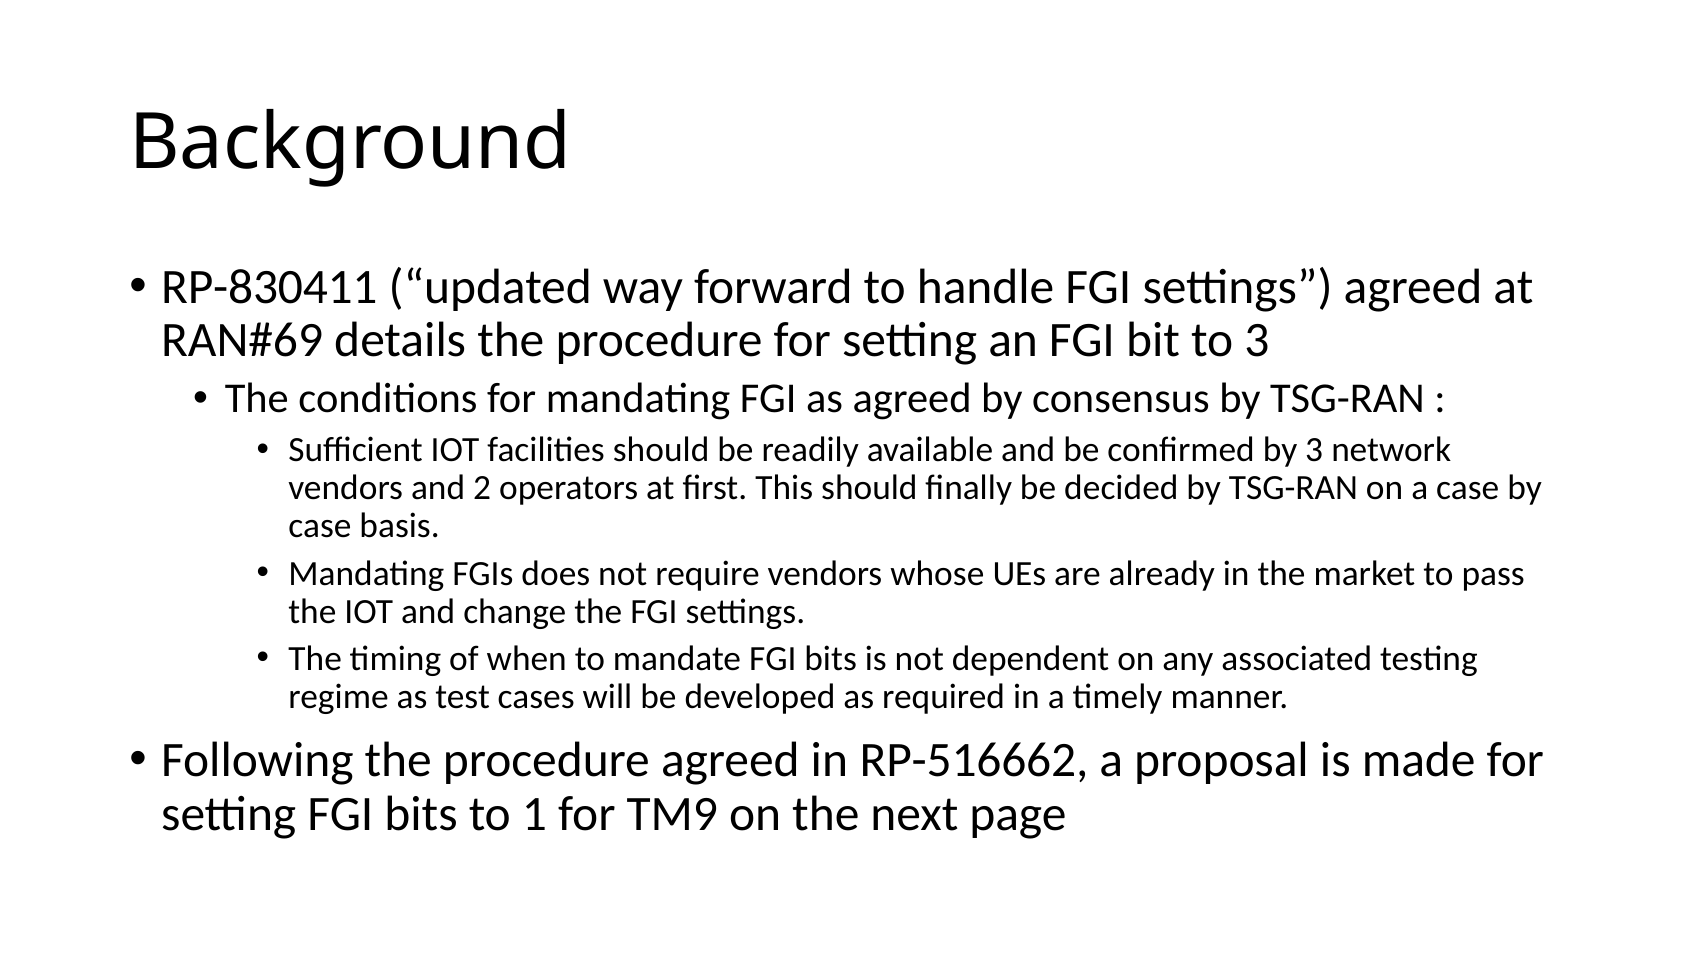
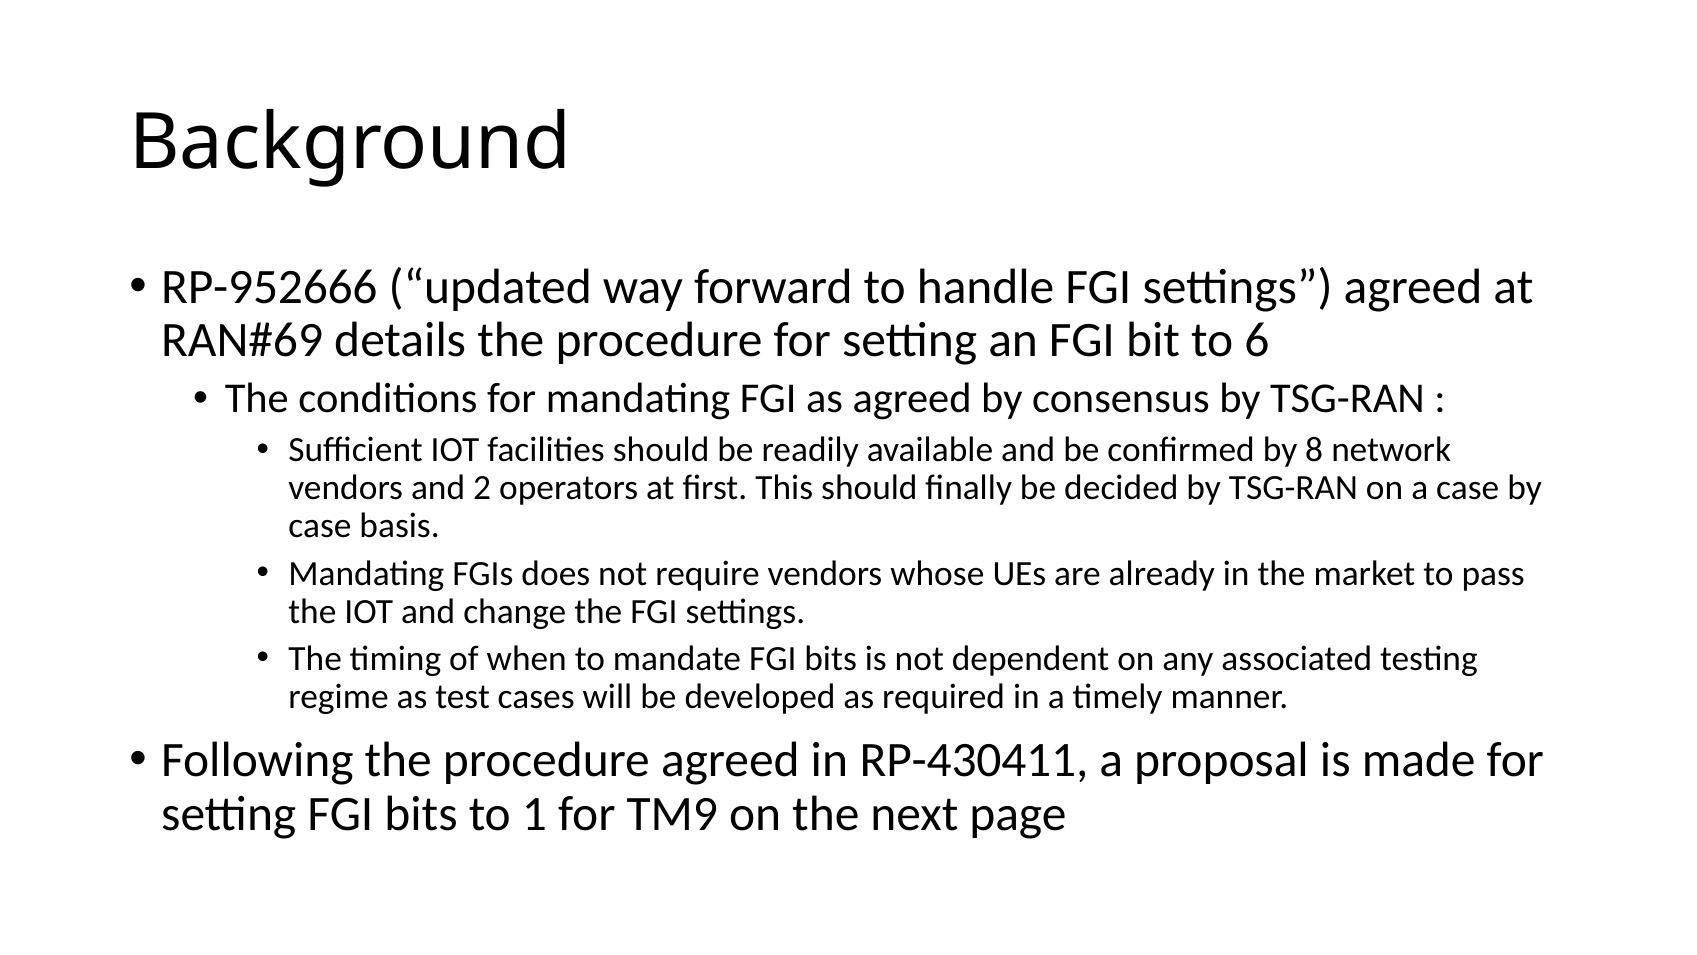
RP-830411: RP-830411 -> RP-952666
to 3: 3 -> 6
by 3: 3 -> 8
RP-516662: RP-516662 -> RP-430411
